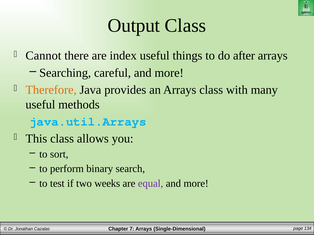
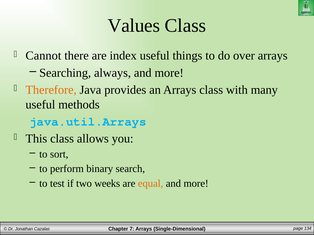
Output: Output -> Values
after: after -> over
careful: careful -> always
equal colour: purple -> orange
